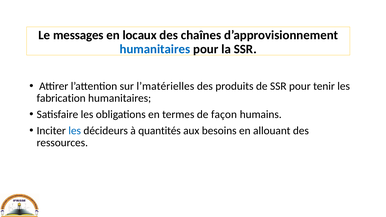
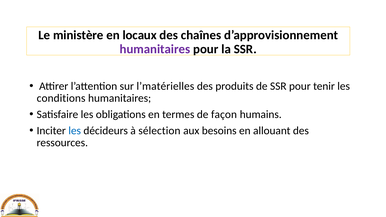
messages: messages -> ministère
humanitaires at (155, 49) colour: blue -> purple
fabrication: fabrication -> conditions
quantités: quantités -> sélection
